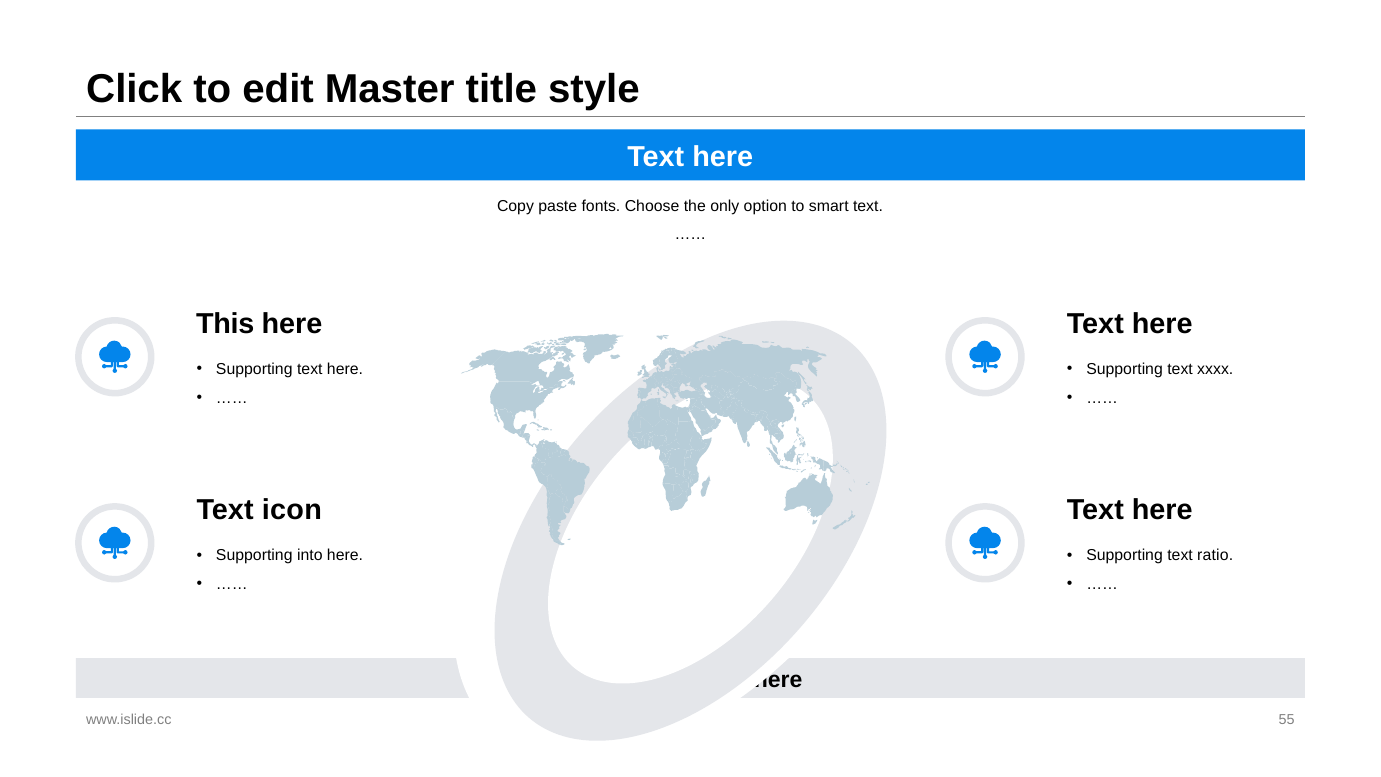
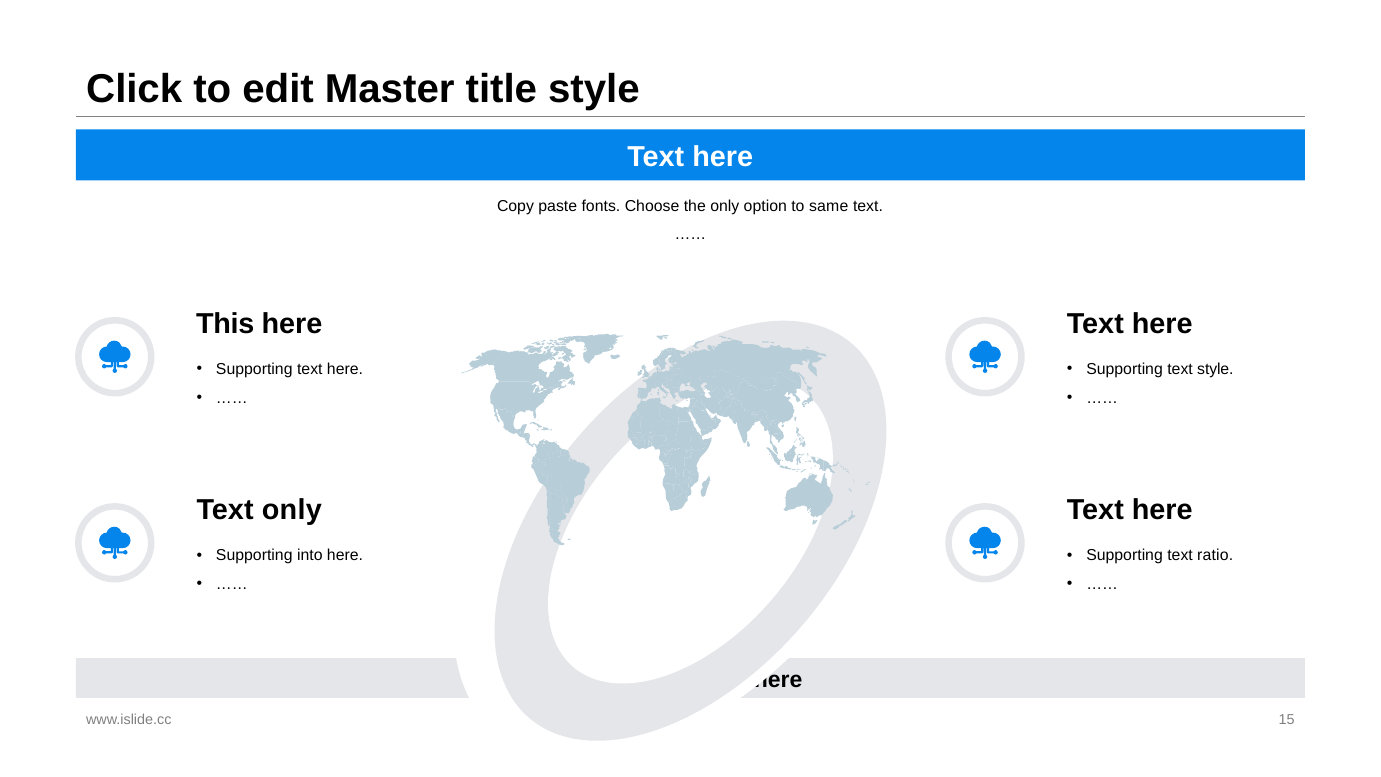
smart: smart -> same
text xxxx: xxxx -> style
Text icon: icon -> only
55: 55 -> 15
